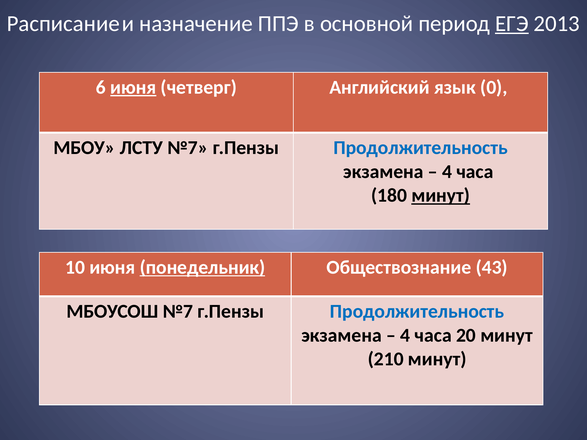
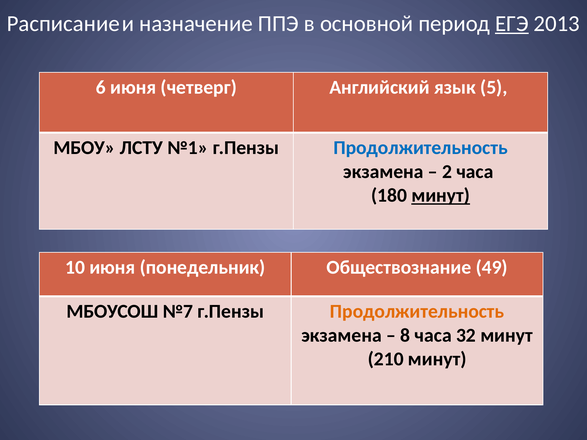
июня at (133, 87) underline: present -> none
0: 0 -> 5
ЛСТУ №7: №7 -> №1
4 at (447, 172): 4 -> 2
понедельник underline: present -> none
43: 43 -> 49
Продолжительность at (417, 312) colour: blue -> orange
4 at (405, 335): 4 -> 8
20: 20 -> 32
